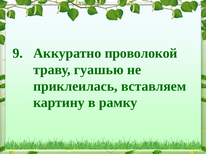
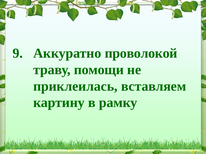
гуашью: гуашью -> помощи
